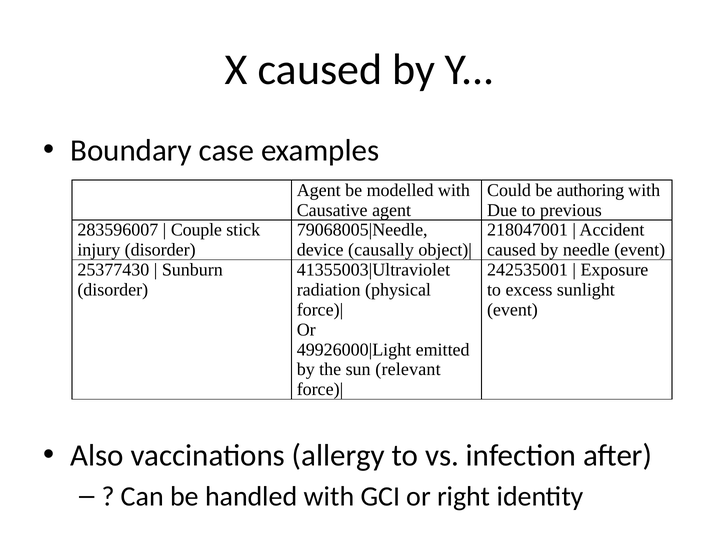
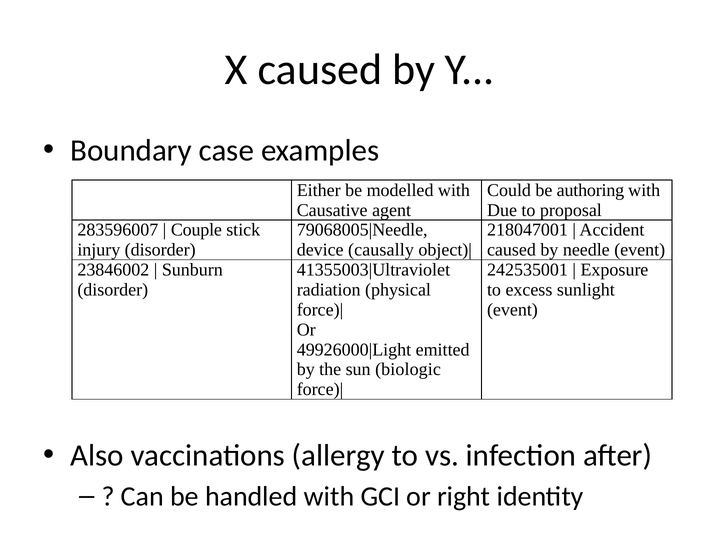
Agent at (319, 190): Agent -> Either
previous: previous -> proposal
25377430: 25377430 -> 23846002
relevant: relevant -> biologic
